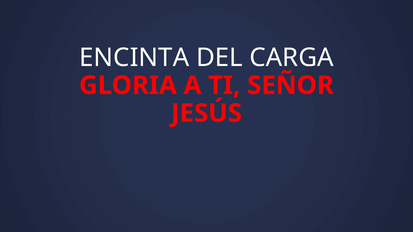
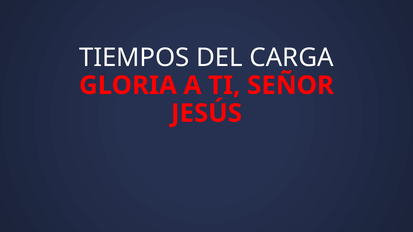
ENCINTA: ENCINTA -> TIEMPOS
